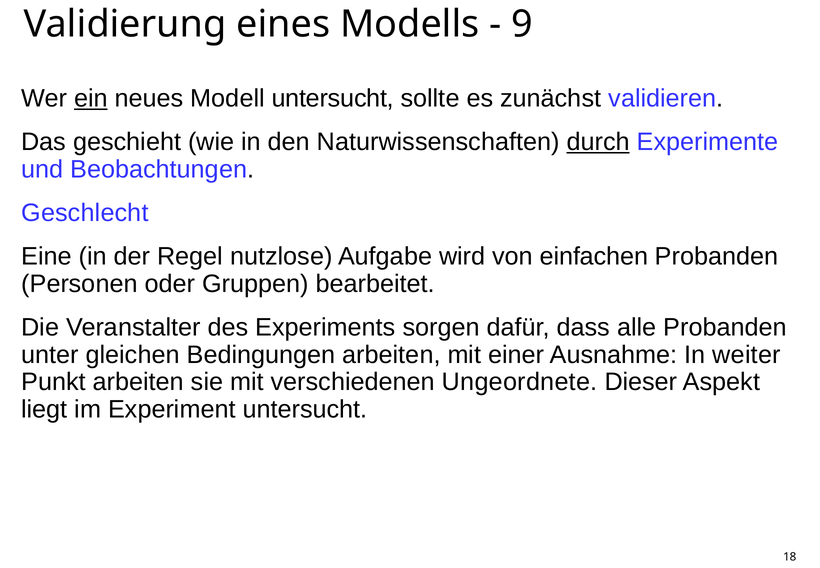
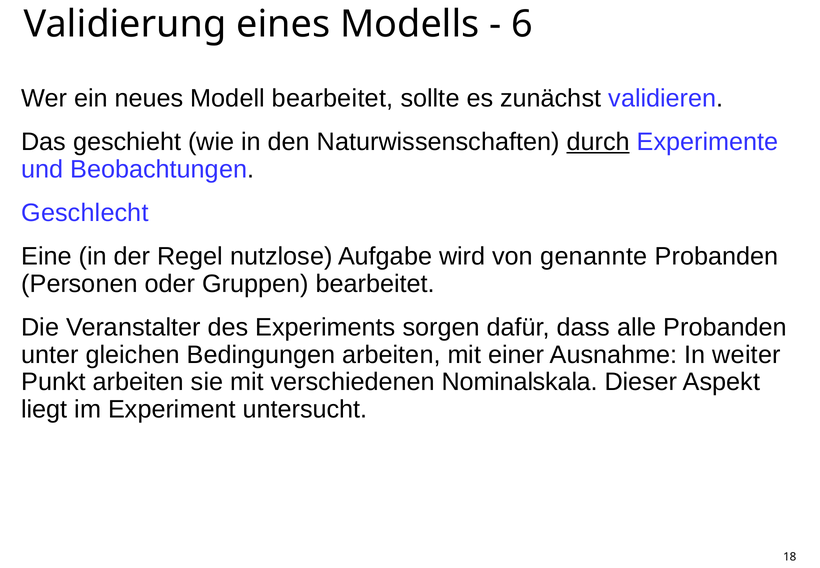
9: 9 -> 6
ein underline: present -> none
Modell untersucht: untersucht -> bearbeitet
einfachen: einfachen -> genannte
Ungeordnete: Ungeordnete -> Nominalskala
